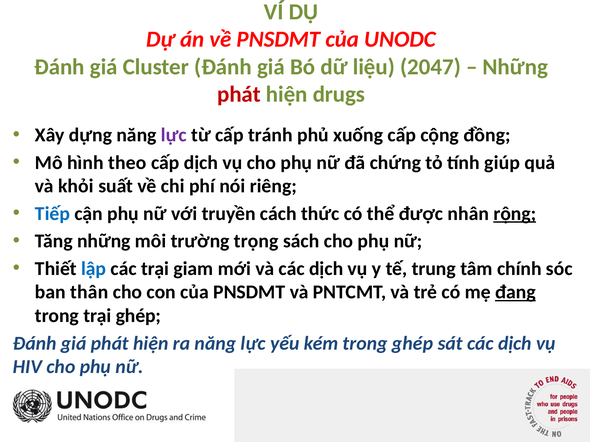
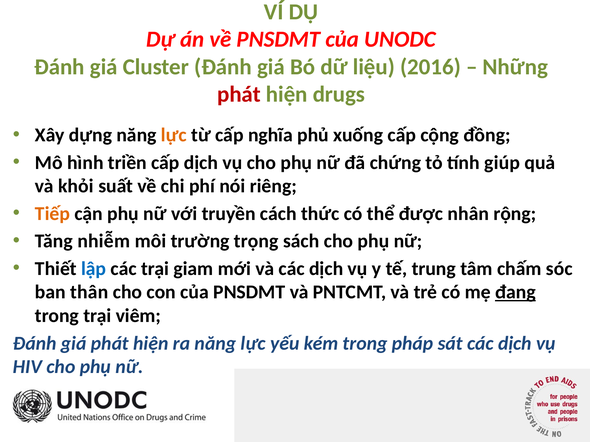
2047: 2047 -> 2016
lực at (174, 135) colour: purple -> orange
tránh: tránh -> nghĩa
theo: theo -> triền
Tiếp colour: blue -> orange
rộng underline: present -> none
Tăng những: những -> nhiễm
chính: chính -> chấm
trại ghép: ghép -> viêm
trong ghép: ghép -> pháp
